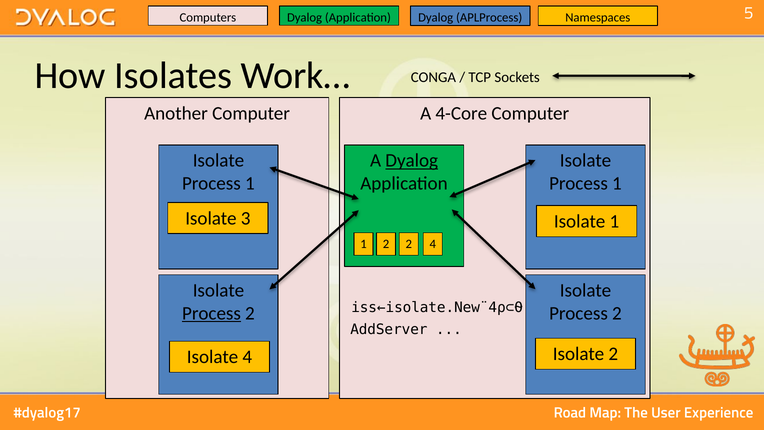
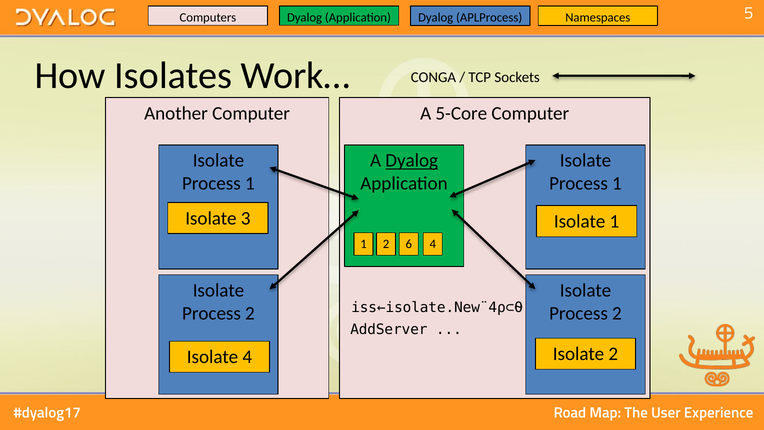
4-Core: 4-Core -> 5-Core
2 2: 2 -> 6
Process at (211, 313) underline: present -> none
